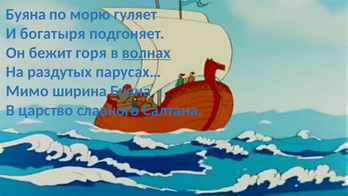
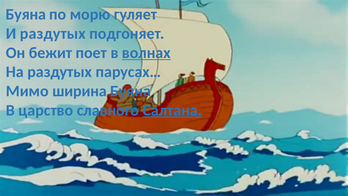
И богатыря: богатыря -> раздутых
горя: горя -> поет
Салтана underline: none -> present
